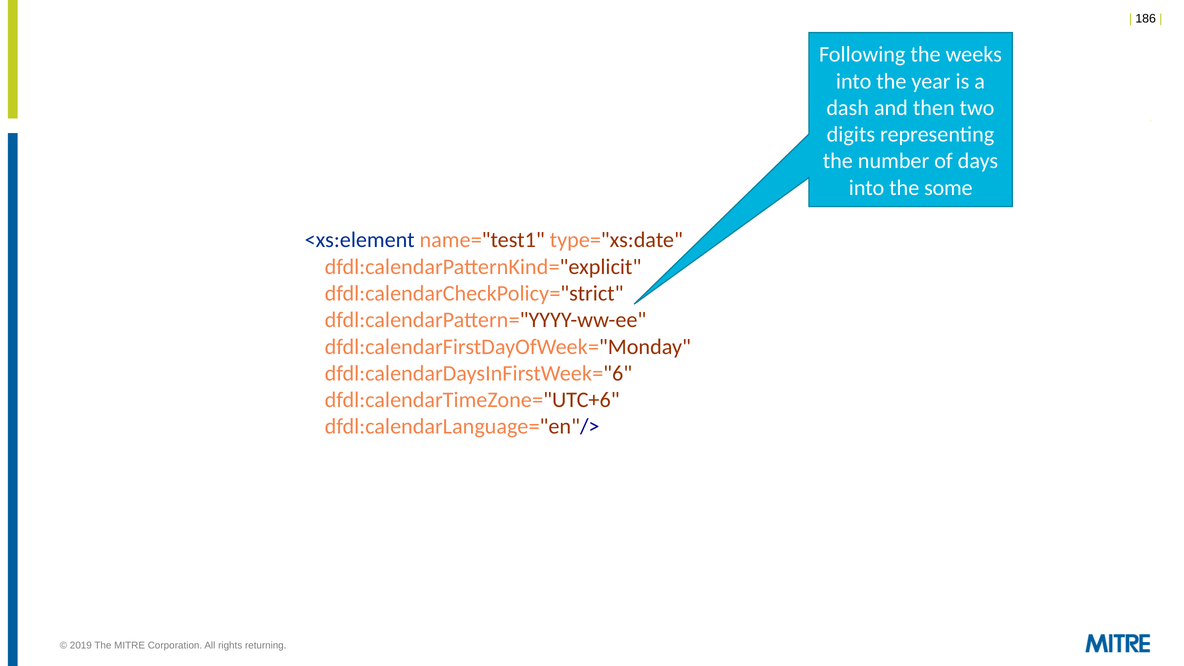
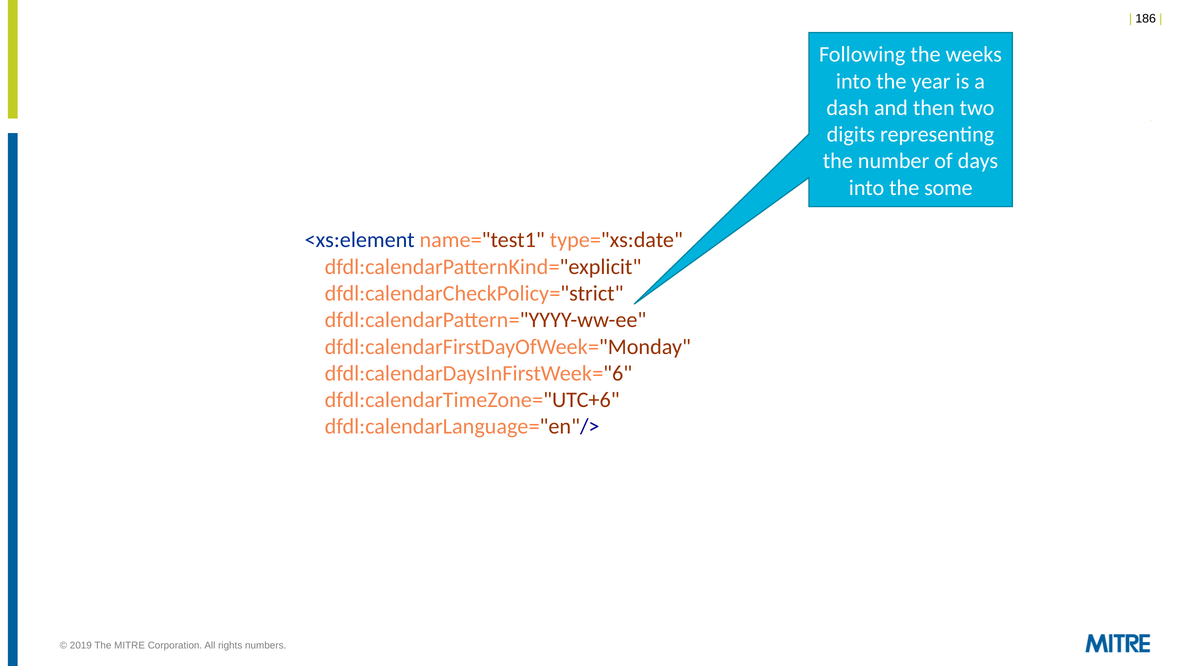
returning: returning -> numbers
